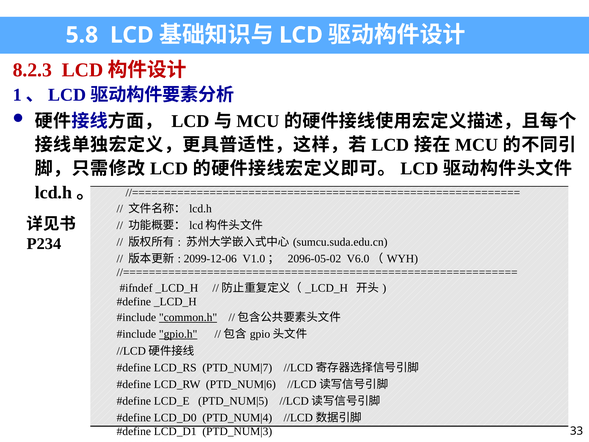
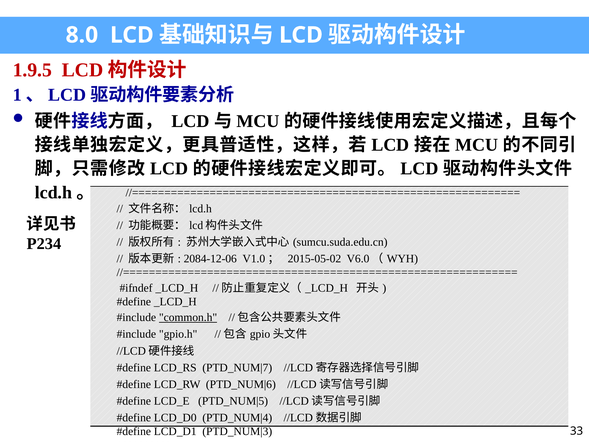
5.8: 5.8 -> 8.0
8.2.3: 8.2.3 -> 1.9.5
2099-12-06: 2099-12-06 -> 2084-12-06
2096-05-02: 2096-05-02 -> 2015-05-02
gpio.h underline: present -> none
